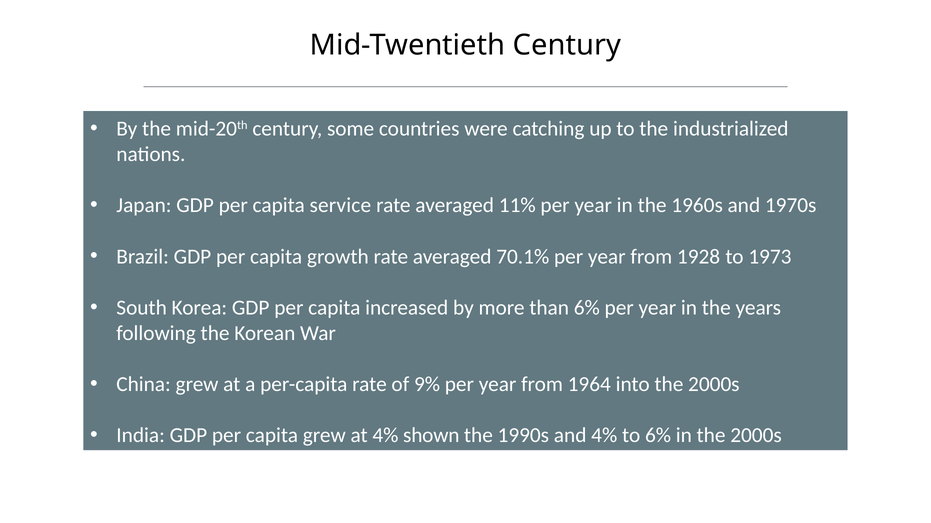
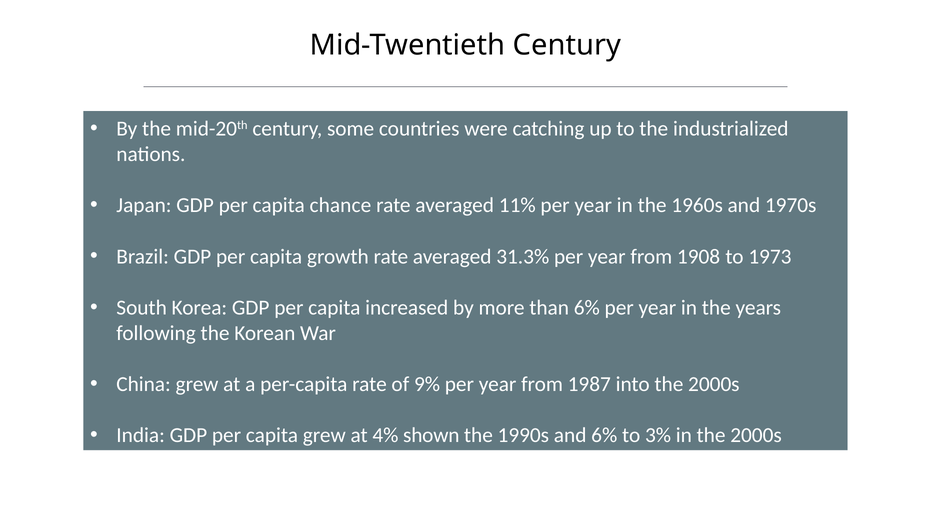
service: service -> chance
70.1%: 70.1% -> 31.3%
1928: 1928 -> 1908
1964: 1964 -> 1987
and 4%: 4% -> 6%
to 6%: 6% -> 3%
